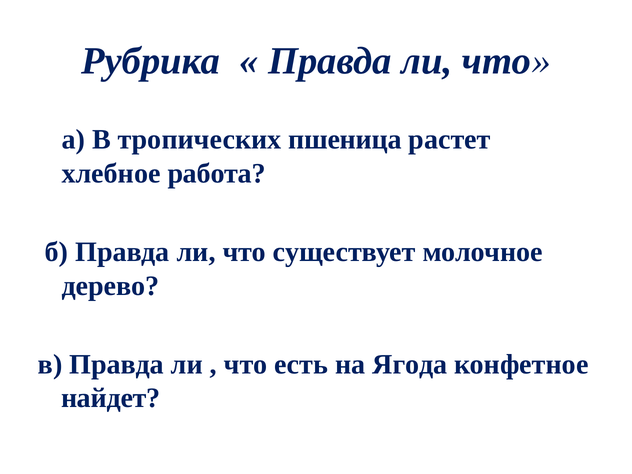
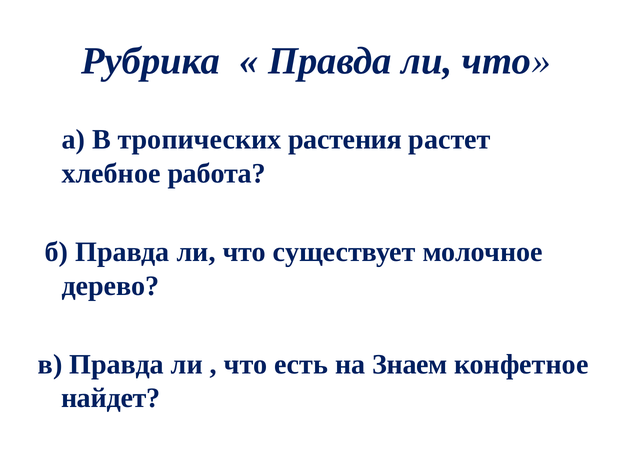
пшеница: пшеница -> растения
Ягода: Ягода -> Знаем
